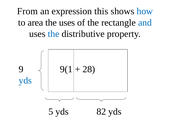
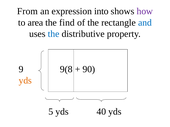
this: this -> into
how colour: blue -> purple
the uses: uses -> find
9(1: 9(1 -> 9(8
28: 28 -> 90
yds at (25, 81) colour: blue -> orange
82: 82 -> 40
